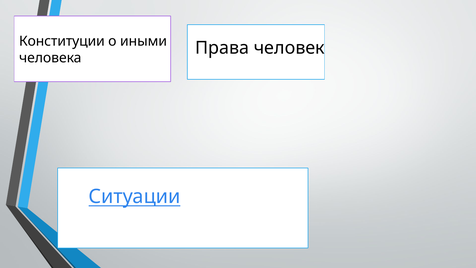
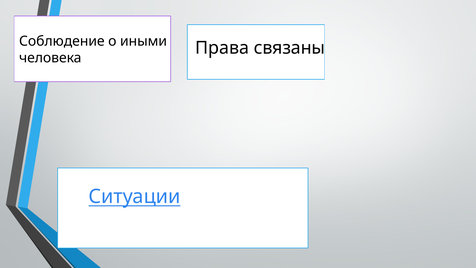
Конституции: Конституции -> Соблюдение
человек: человек -> связаны
